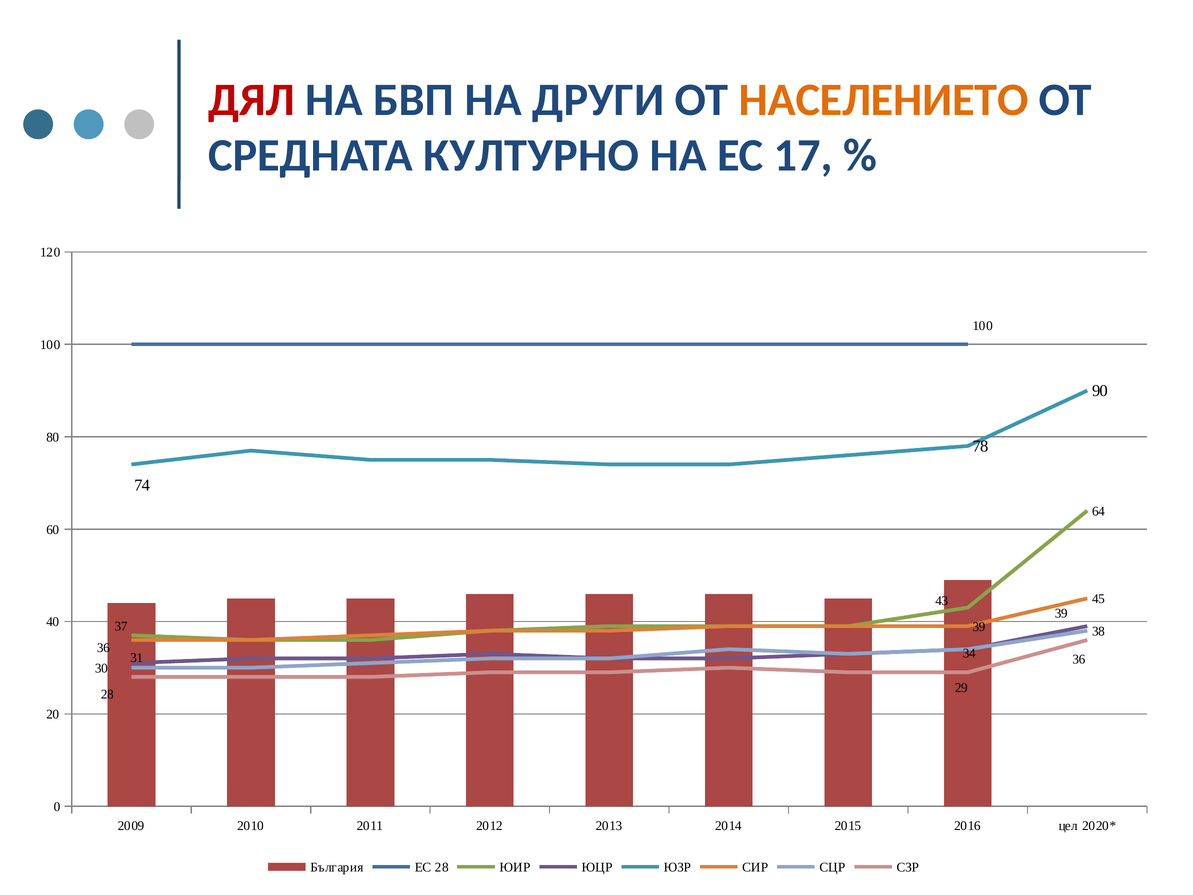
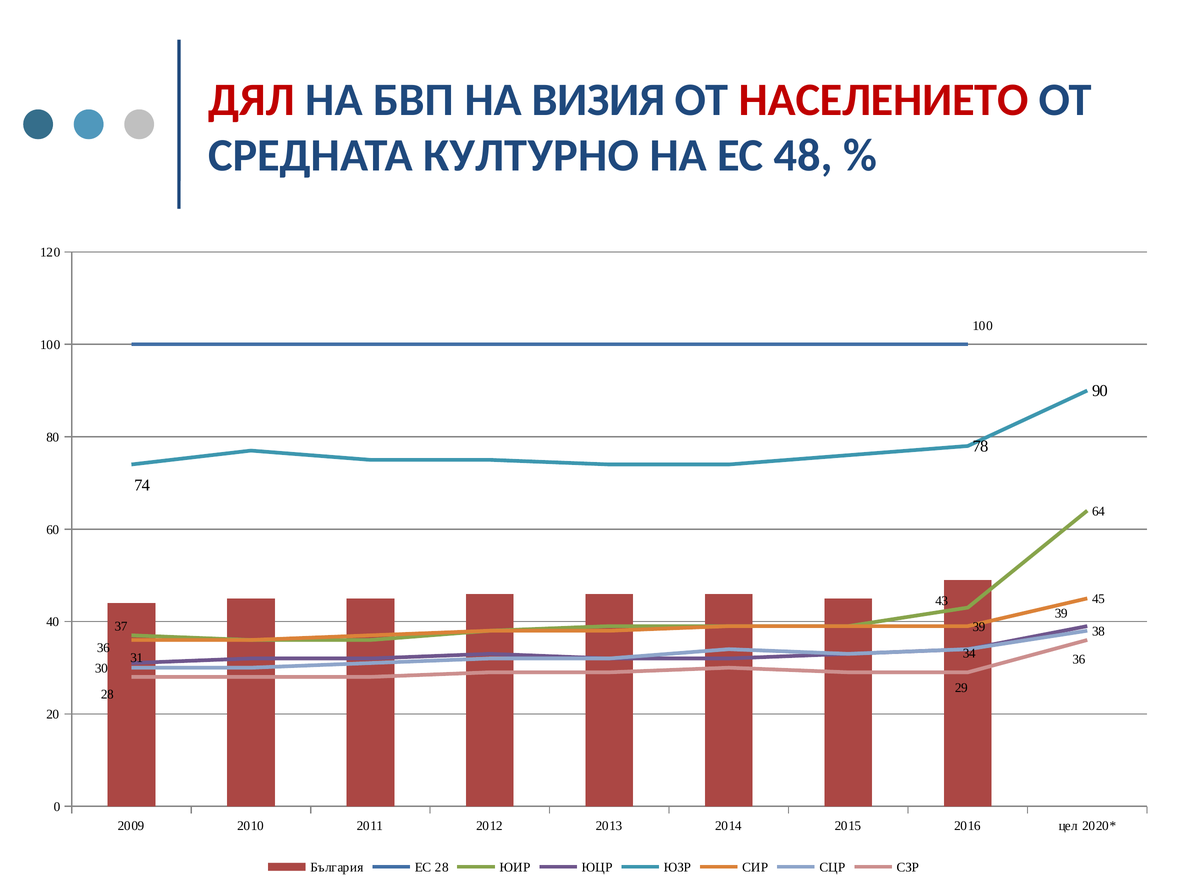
ДРУГИ: ДРУГИ -> ВИЗИЯ
НАСЕЛЕНИЕТО colour: orange -> red
17: 17 -> 48
